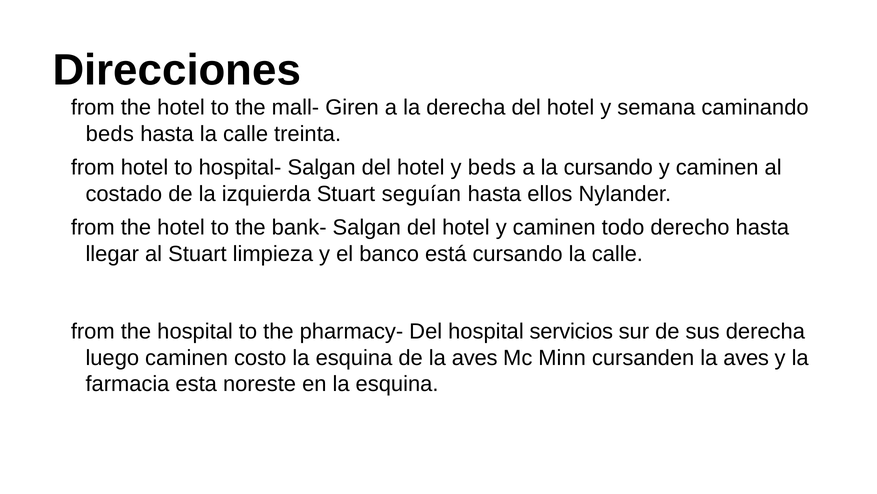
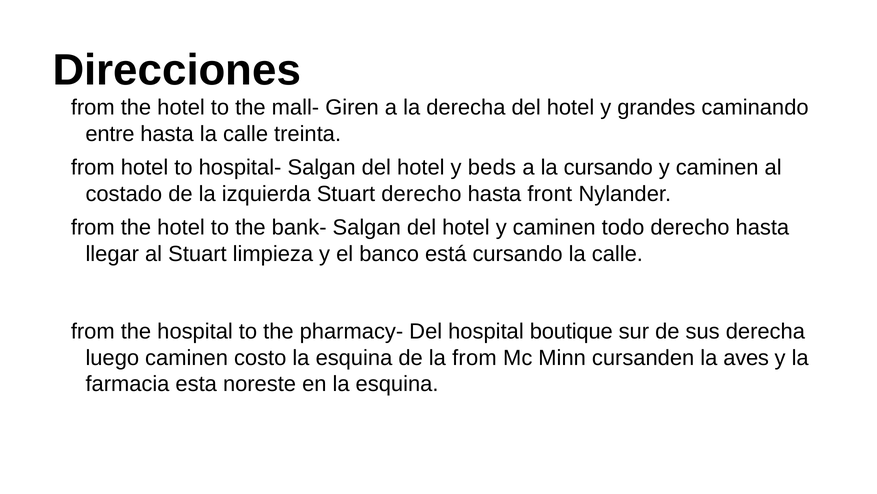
semana: semana -> grandes
beds at (110, 134): beds -> entre
Stuart seguían: seguían -> derecho
ellos: ellos -> front
servicios: servicios -> boutique
de la aves: aves -> from
